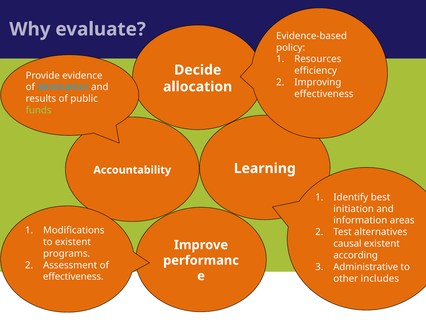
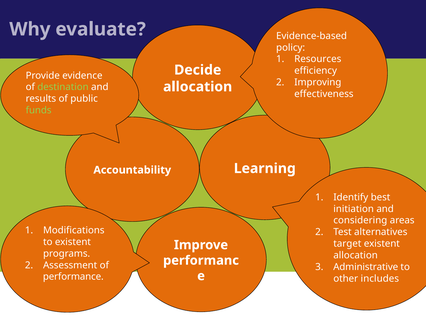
destination colour: light blue -> light green
information: information -> considering
causal: causal -> target
according at (356, 255): according -> allocation
effectiveness at (73, 277): effectiveness -> performance
